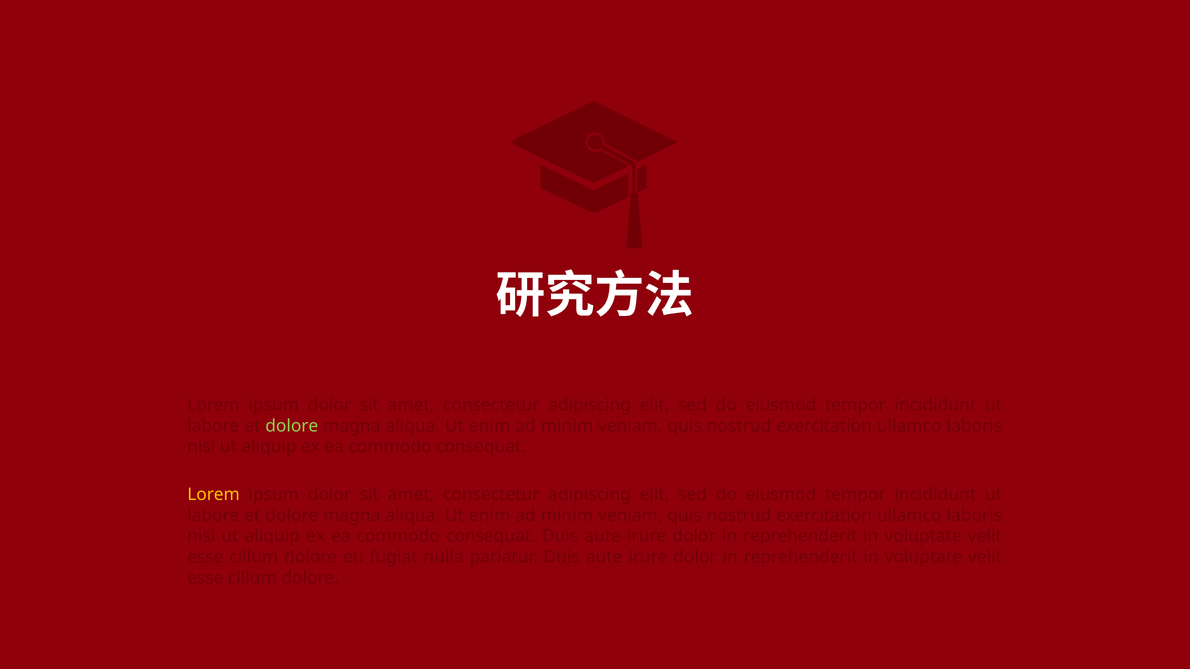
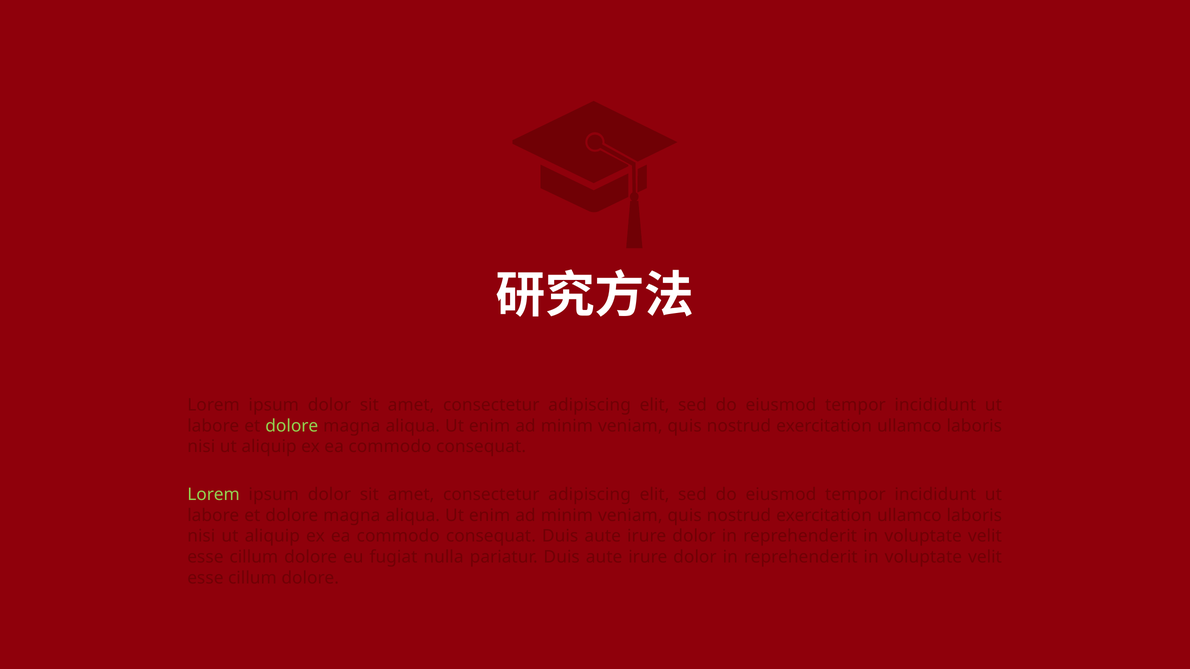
Lorem at (214, 495) colour: yellow -> light green
